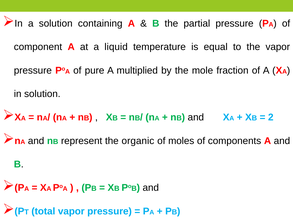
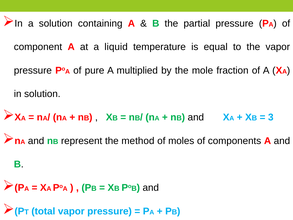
2: 2 -> 3
organic: organic -> method
